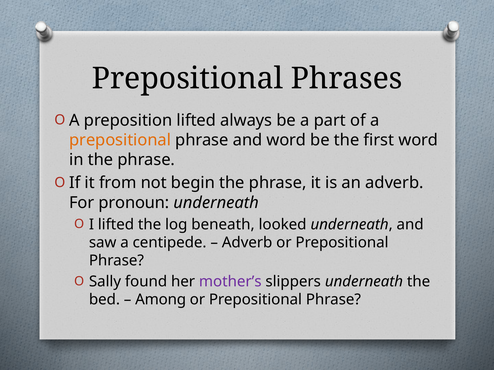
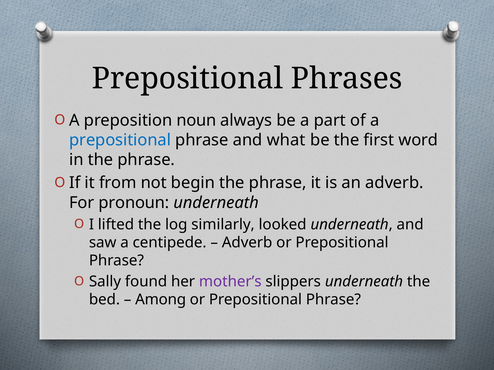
preposition lifted: lifted -> noun
prepositional at (120, 140) colour: orange -> blue
and word: word -> what
beneath: beneath -> similarly
